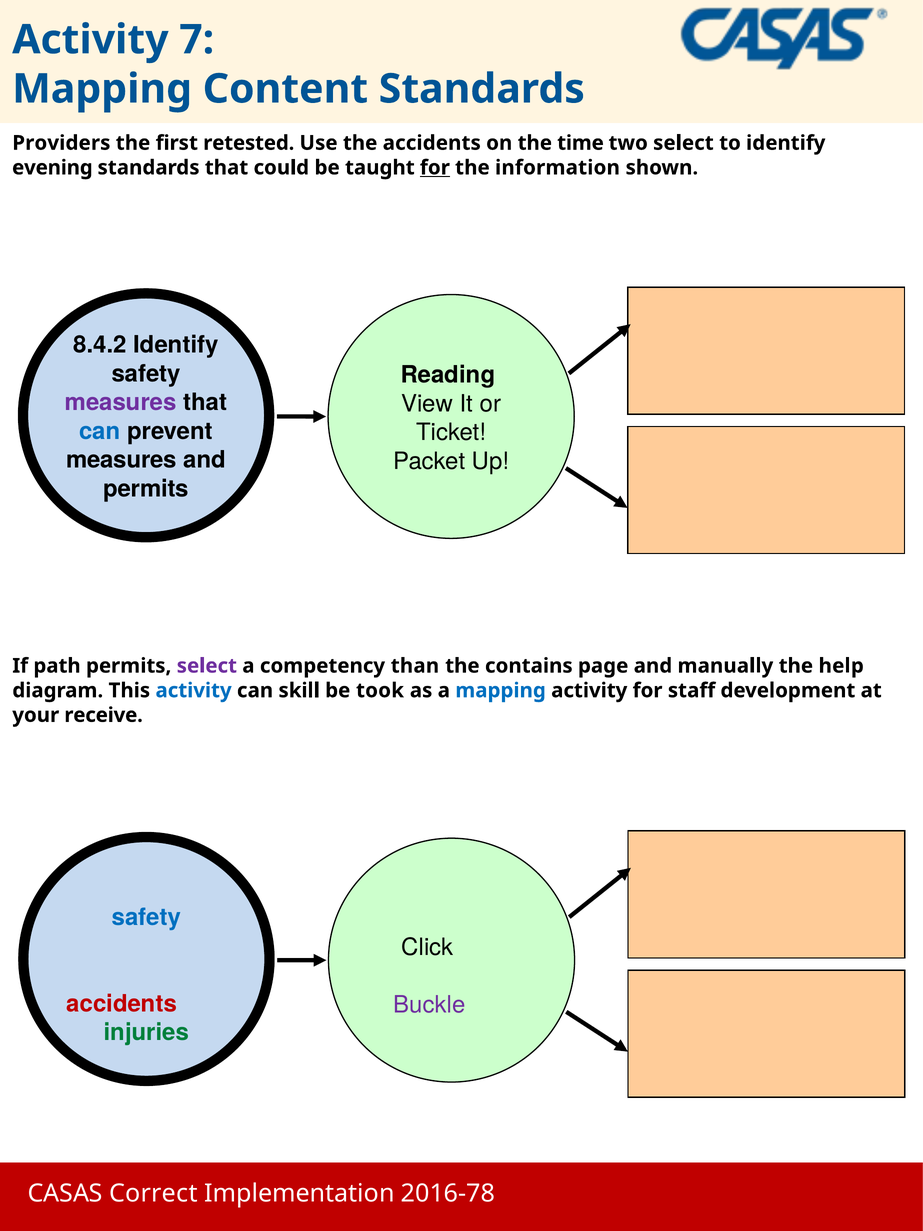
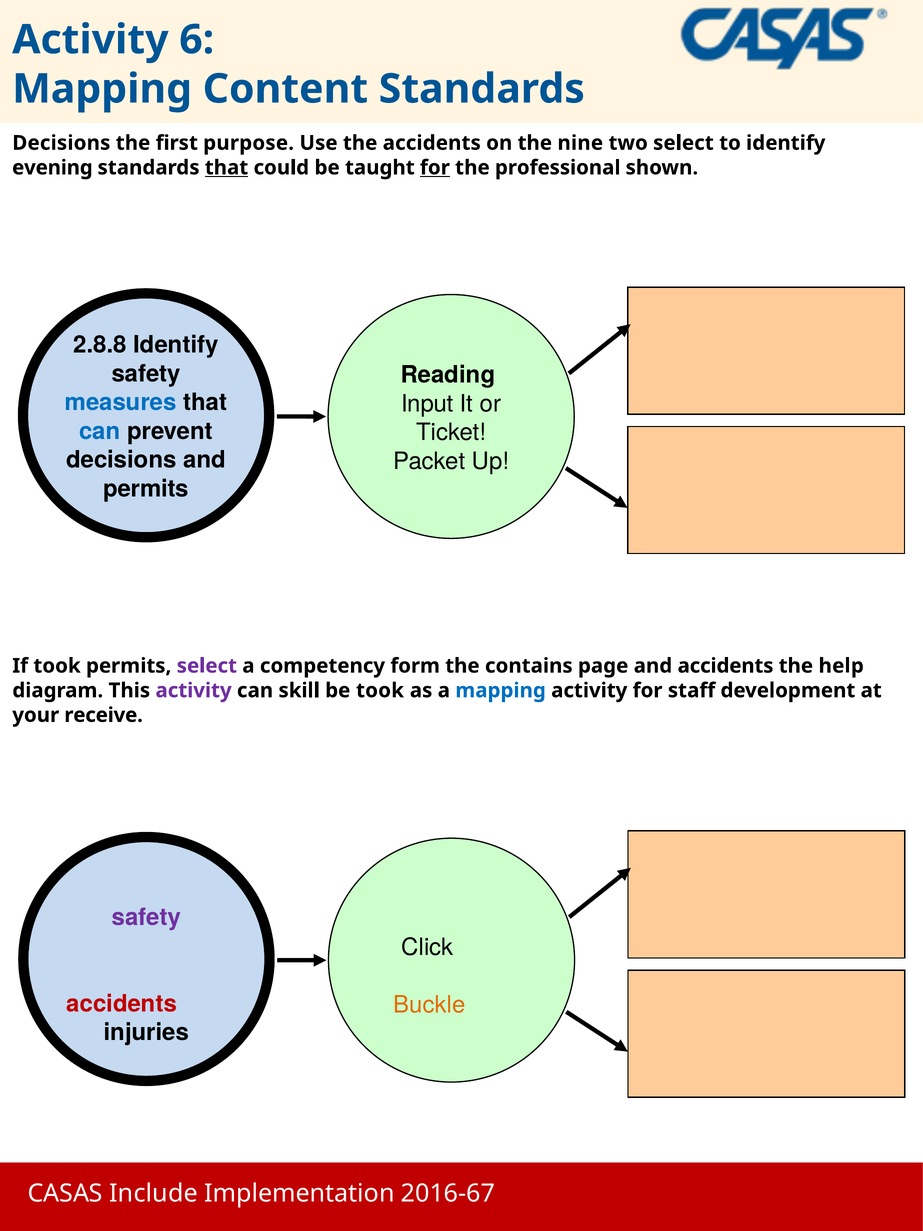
7: 7 -> 6
Providers at (61, 143): Providers -> Decisions
retested: retested -> purpose
time: time -> nine
that at (227, 168) underline: none -> present
information: information -> professional
8.4.2: 8.4.2 -> 2.8.8
measures at (121, 402) colour: purple -> blue
View: View -> Input
measures at (121, 460): measures -> decisions
If path: path -> took
than: than -> form
and manually: manually -> accidents
activity at (194, 690) colour: blue -> purple
safety at (146, 917) colour: blue -> purple
Buckle colour: purple -> orange
injuries colour: green -> black
Correct: Correct -> Include
2016-78: 2016-78 -> 2016-67
